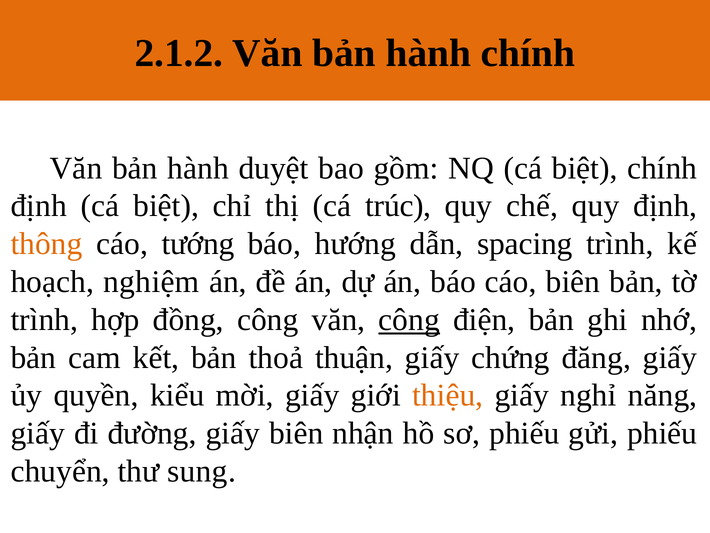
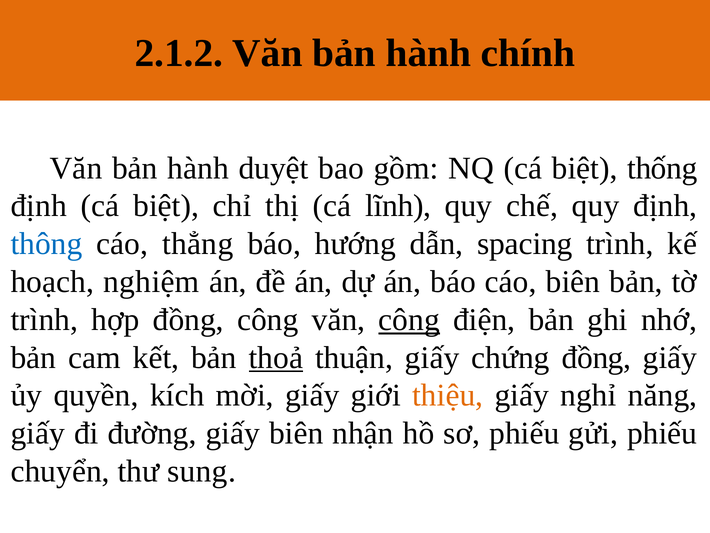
biệt chính: chính -> thống
trúc: trúc -> lĩnh
thông colour: orange -> blue
tướng: tướng -> thẳng
thoả underline: none -> present
chứng đăng: đăng -> đồng
kiểu: kiểu -> kích
